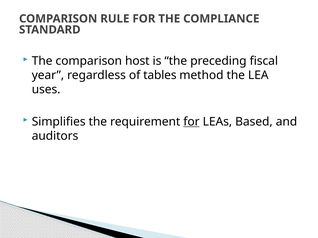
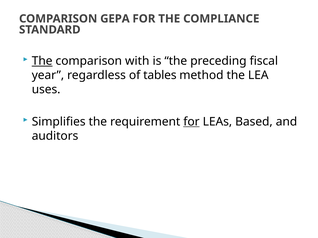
RULE: RULE -> GEPA
The at (42, 61) underline: none -> present
host: host -> with
